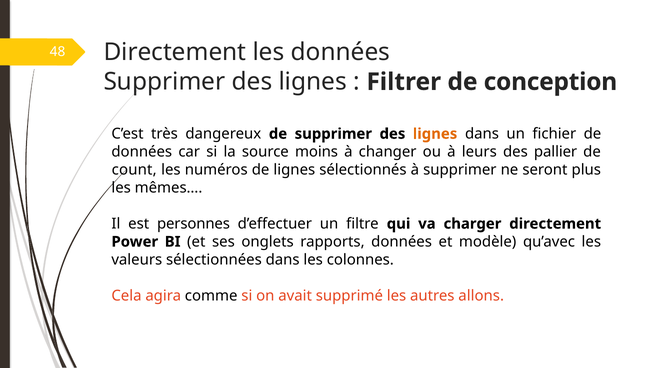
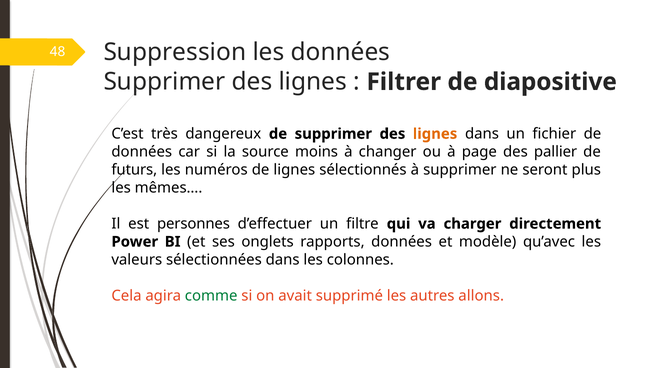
Directement at (175, 52): Directement -> Suppression
conception: conception -> diapositive
leurs: leurs -> page
count: count -> futurs
comme colour: black -> green
